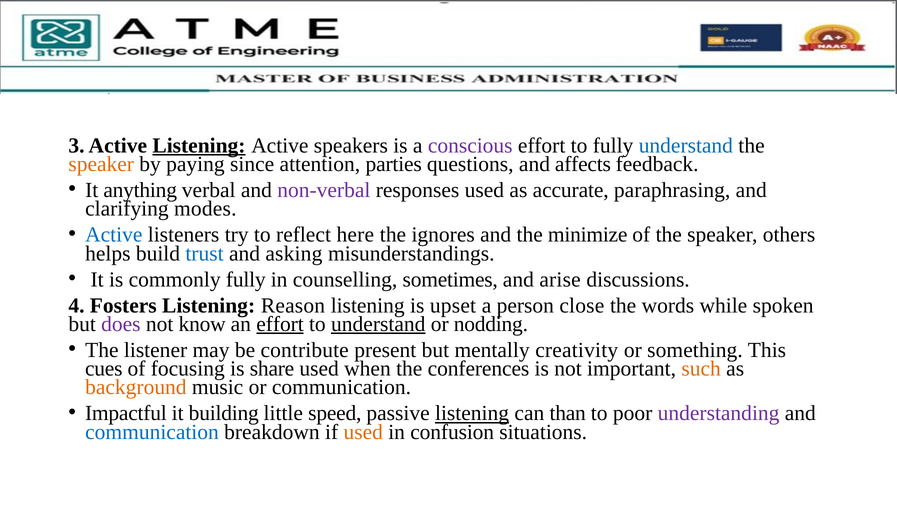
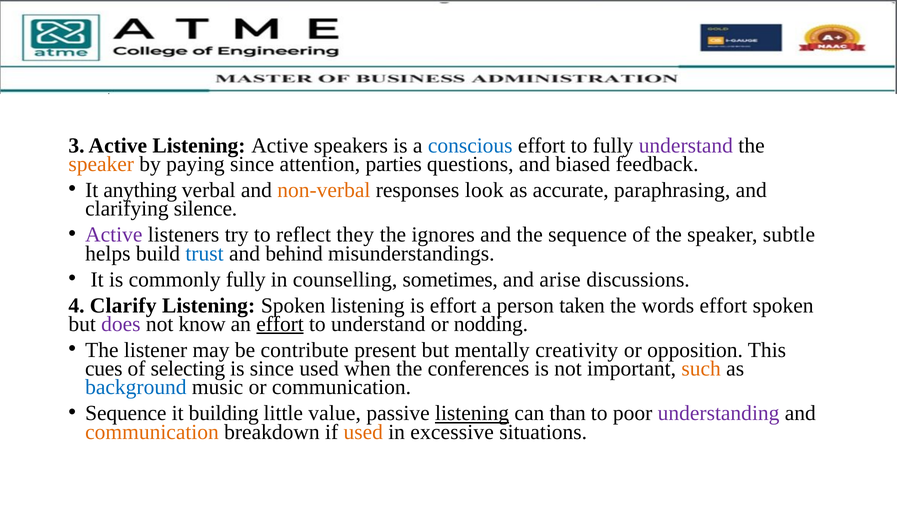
Listening at (199, 145) underline: present -> none
conscious colour: purple -> blue
understand at (686, 145) colour: blue -> purple
affects: affects -> biased
non-verbal colour: purple -> orange
responses used: used -> look
modes: modes -> silence
Active at (114, 235) colour: blue -> purple
here: here -> they
the minimize: minimize -> sequence
others: others -> subtle
asking: asking -> behind
Fosters: Fosters -> Clarify
Listening Reason: Reason -> Spoken
is upset: upset -> effort
close: close -> taken
words while: while -> effort
understand at (378, 324) underline: present -> none
something: something -> opposition
focusing: focusing -> selecting
is share: share -> since
background colour: orange -> blue
Impactful at (126, 413): Impactful -> Sequence
speed: speed -> value
communication at (152, 432) colour: blue -> orange
confusion: confusion -> excessive
